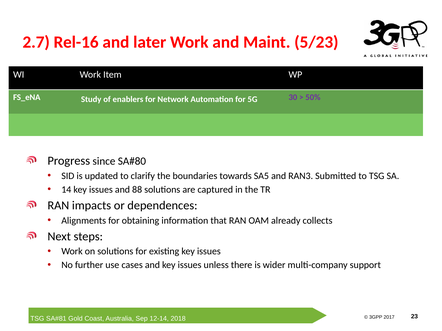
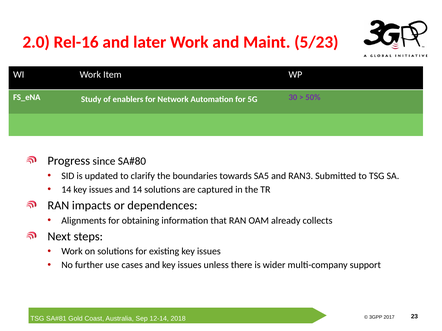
2.7: 2.7 -> 2.0
and 88: 88 -> 14
